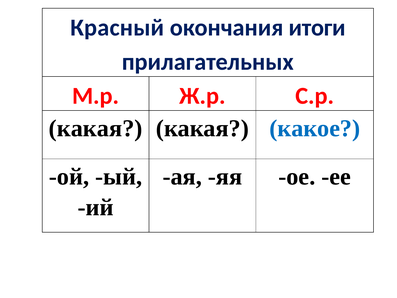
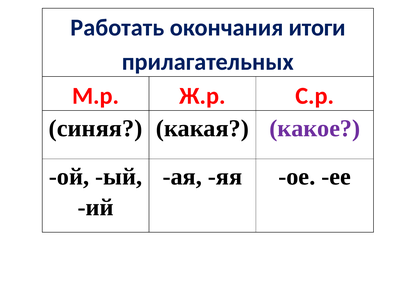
Красный: Красный -> Работать
какая at (96, 128): какая -> синяя
какое colour: blue -> purple
